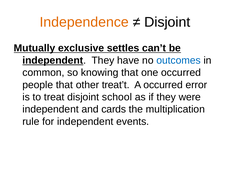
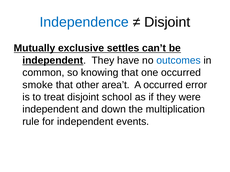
Independence colour: orange -> blue
people: people -> smoke
treat’t: treat’t -> area’t
cards: cards -> down
